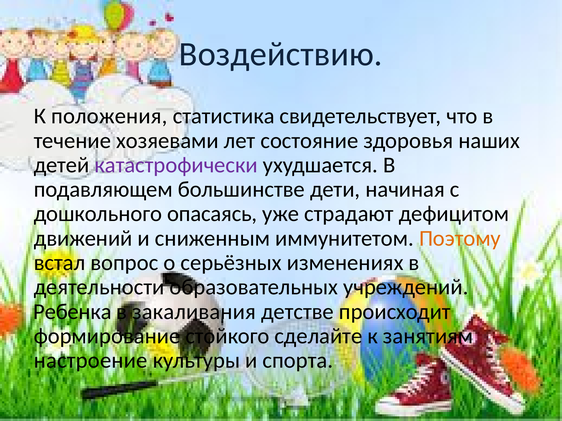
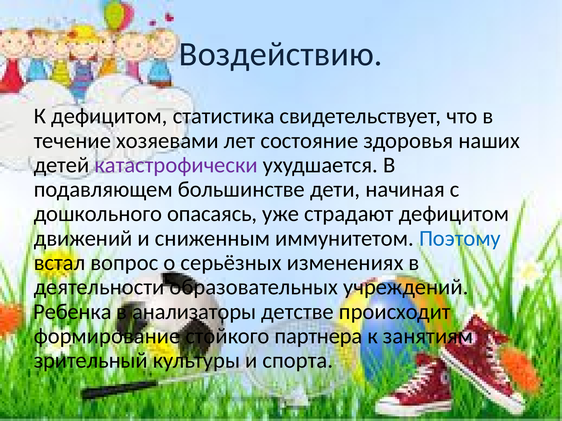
К положения: положения -> дефицитом
Поэтому colour: orange -> blue
закаливания: закаливания -> анализаторы
сделайте: сделайте -> партнера
настроение: настроение -> зрительный
